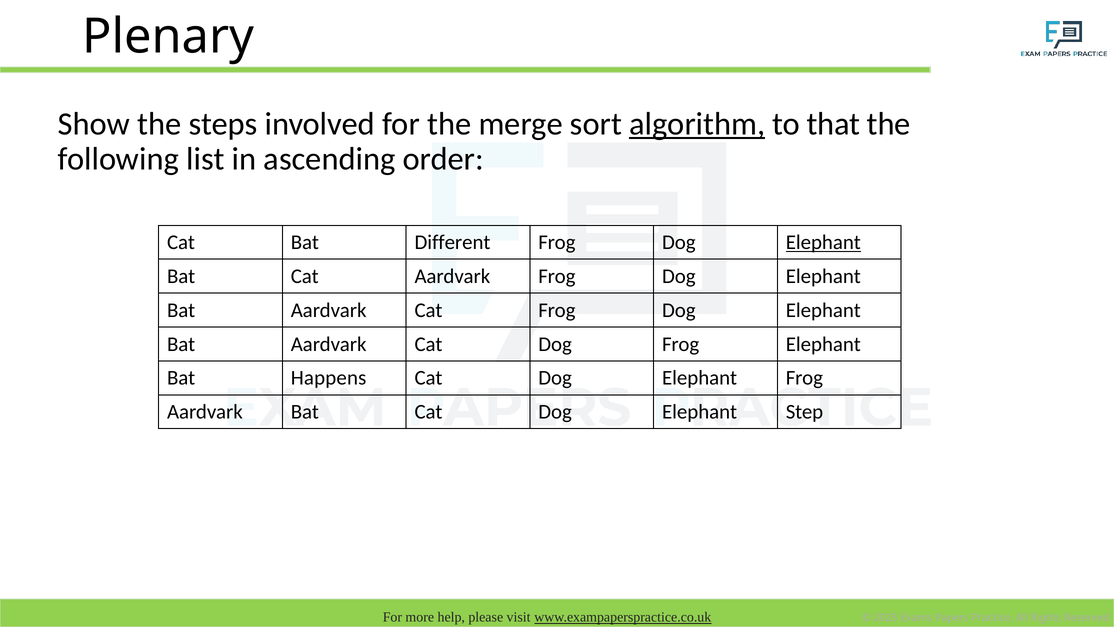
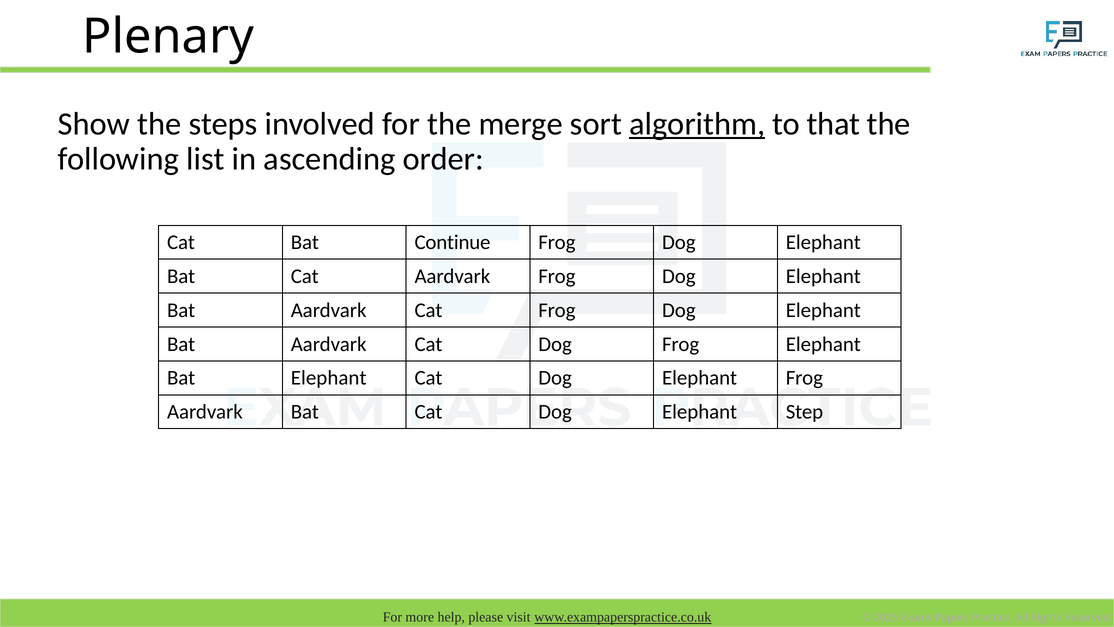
Different: Different -> Continue
Elephant at (823, 242) underline: present -> none
Bat Happens: Happens -> Elephant
